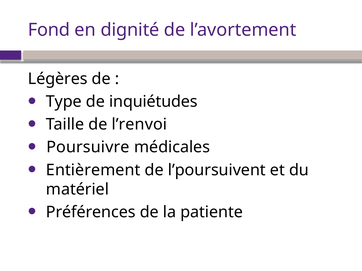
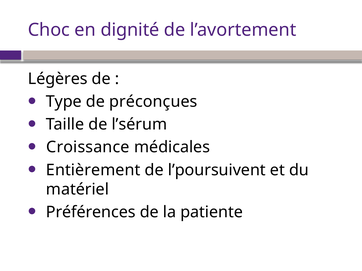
Fond: Fond -> Choc
inquiétudes: inquiétudes -> préconçues
l’renvoi: l’renvoi -> l’sérum
Poursuivre: Poursuivre -> Croissance
